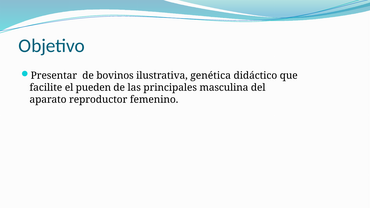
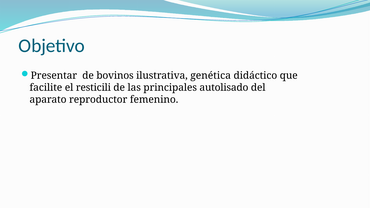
pueden: pueden -> resticili
masculina: masculina -> autolisado
